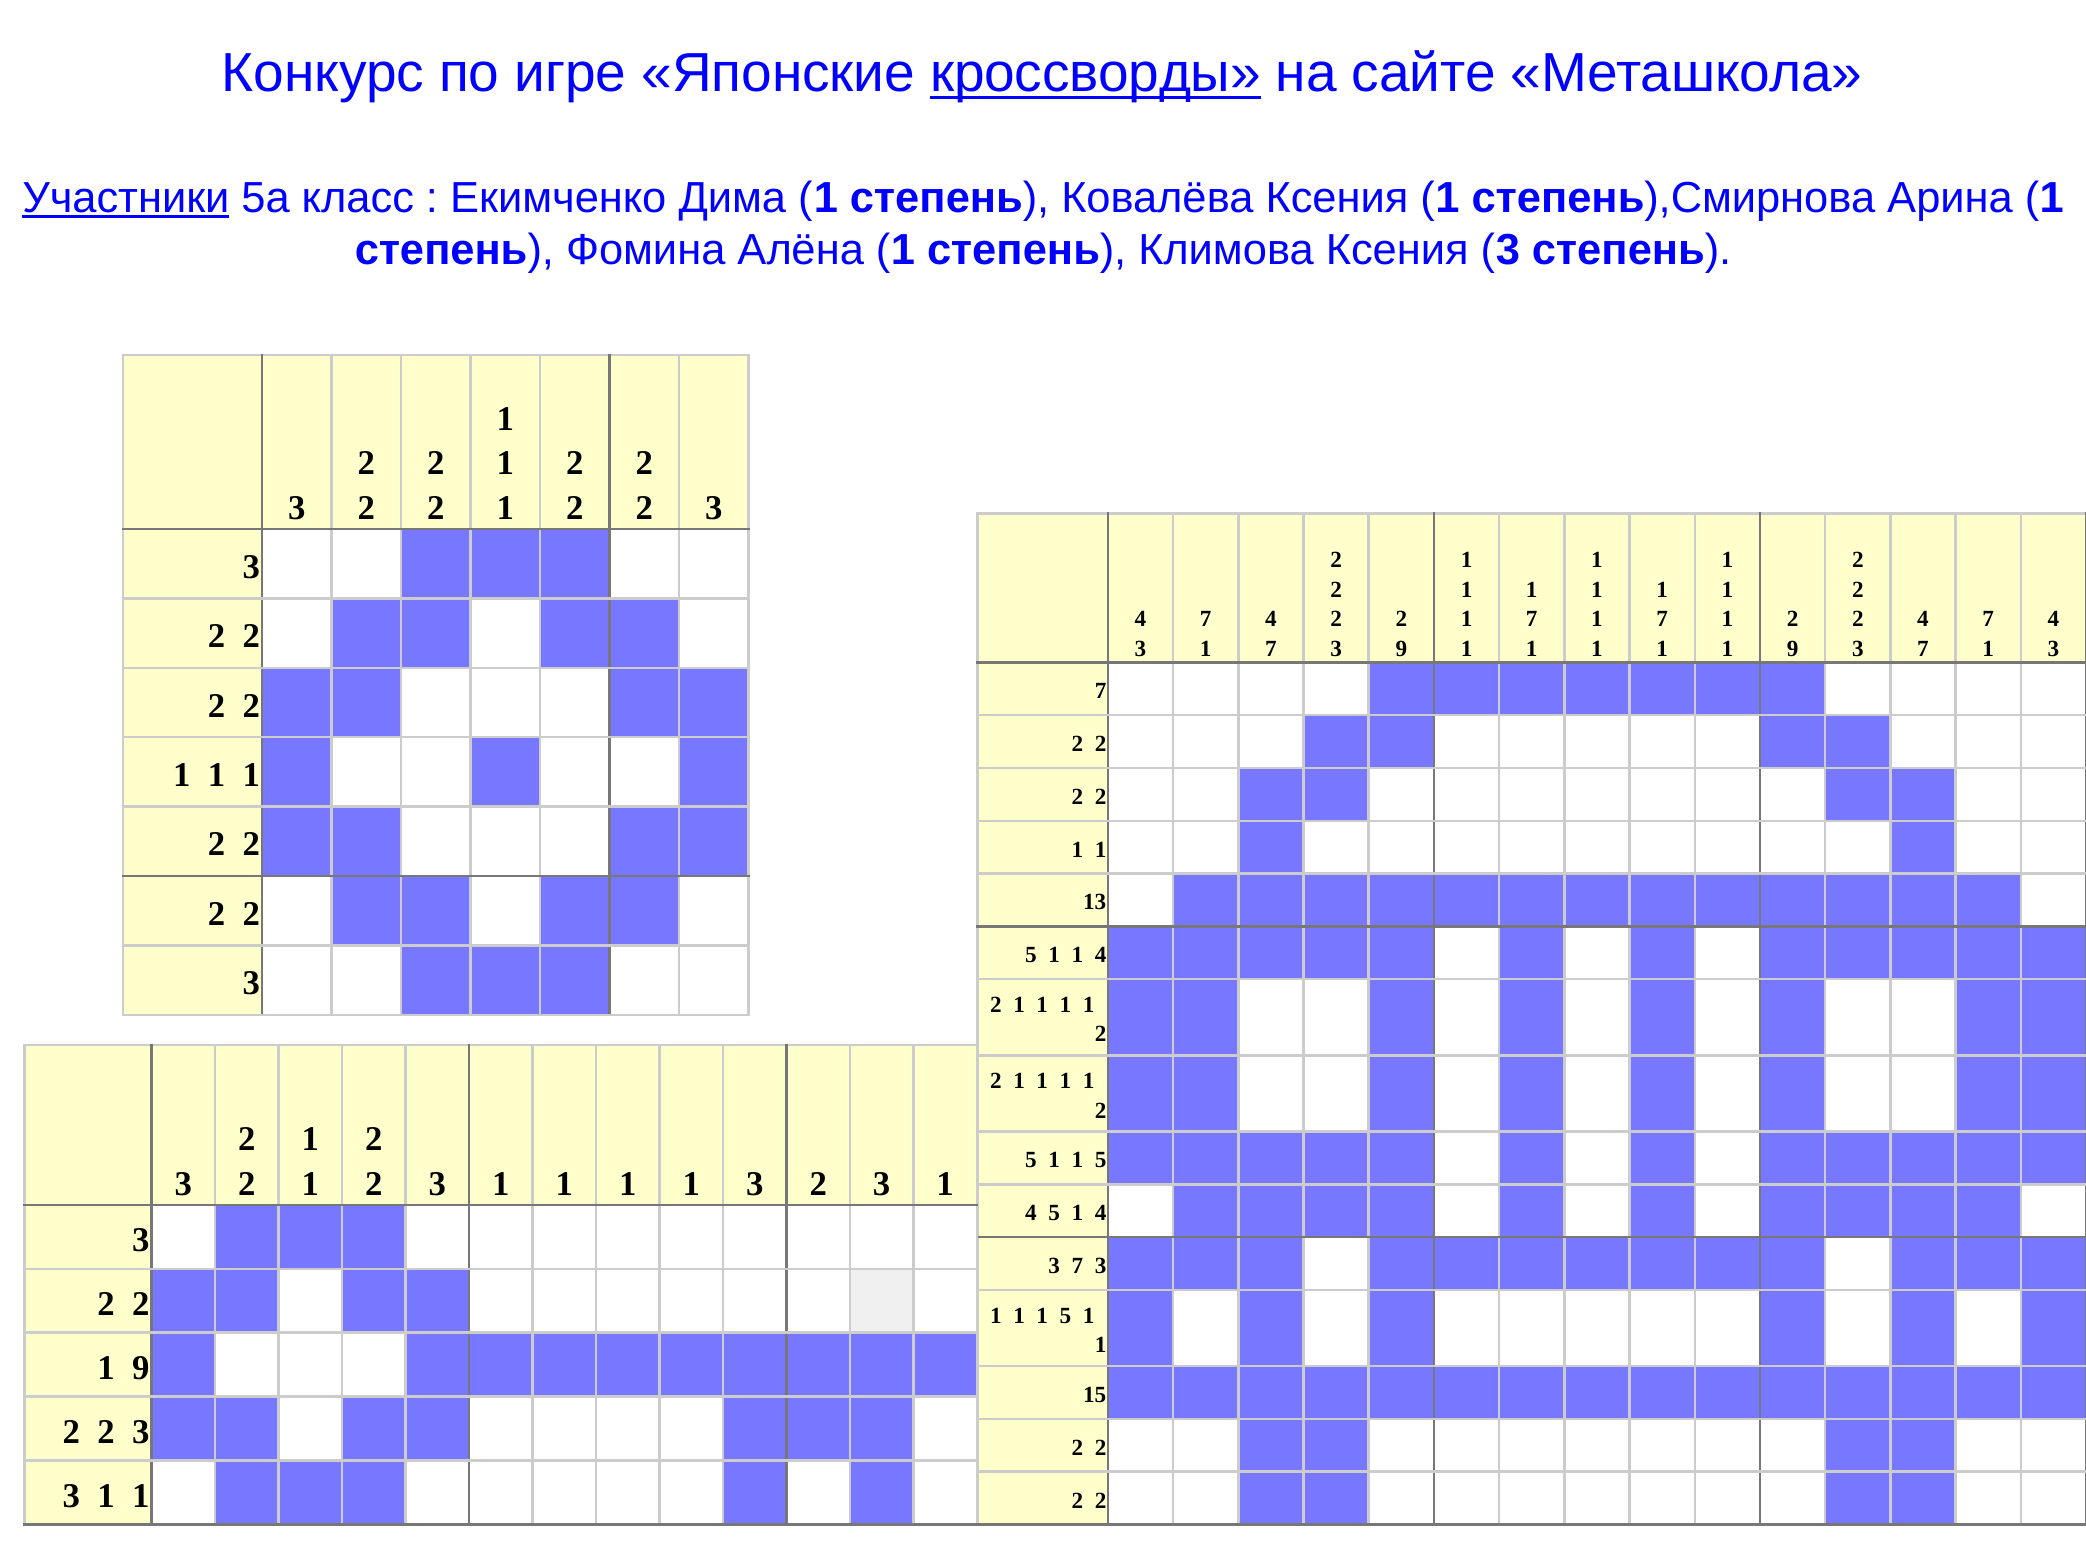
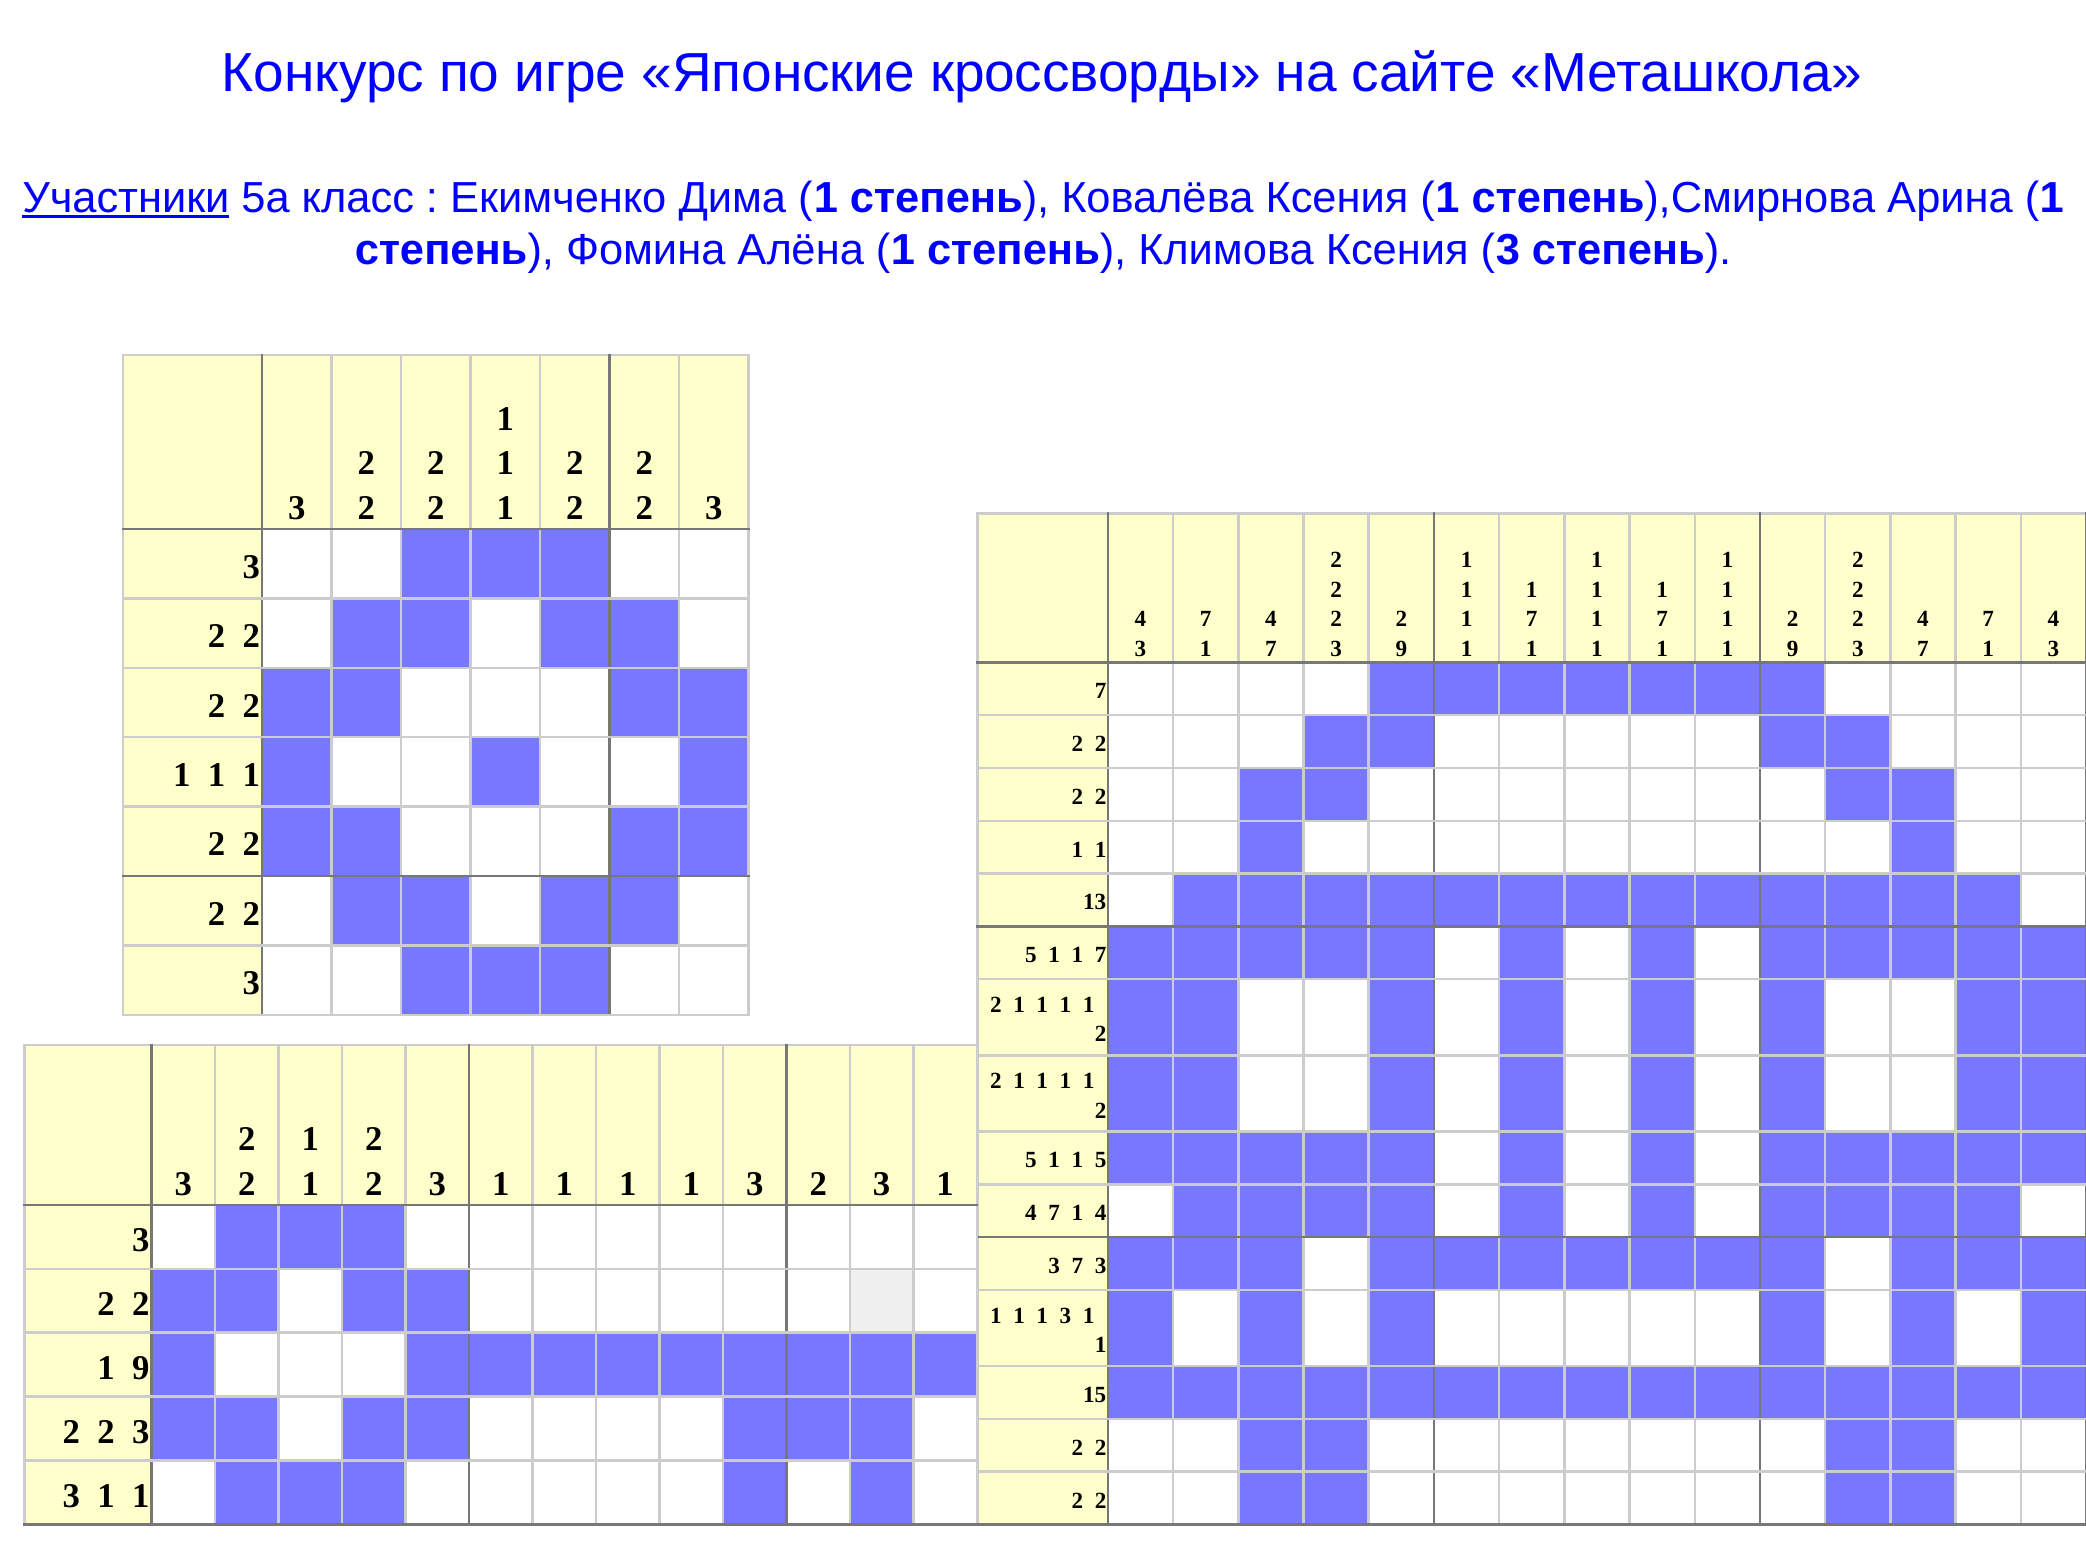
кроссворды underline: present -> none
5 1 1 4: 4 -> 7
5 at (1054, 1213): 5 -> 7
5 at (1066, 1316): 5 -> 3
